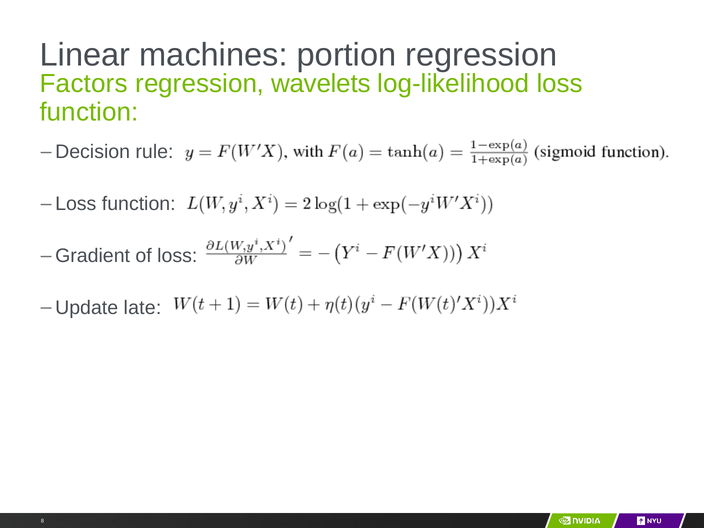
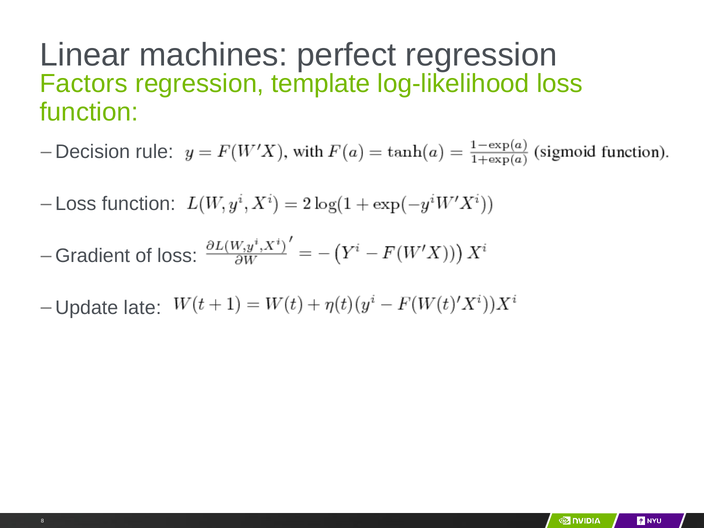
portion: portion -> perfect
wavelets: wavelets -> template
